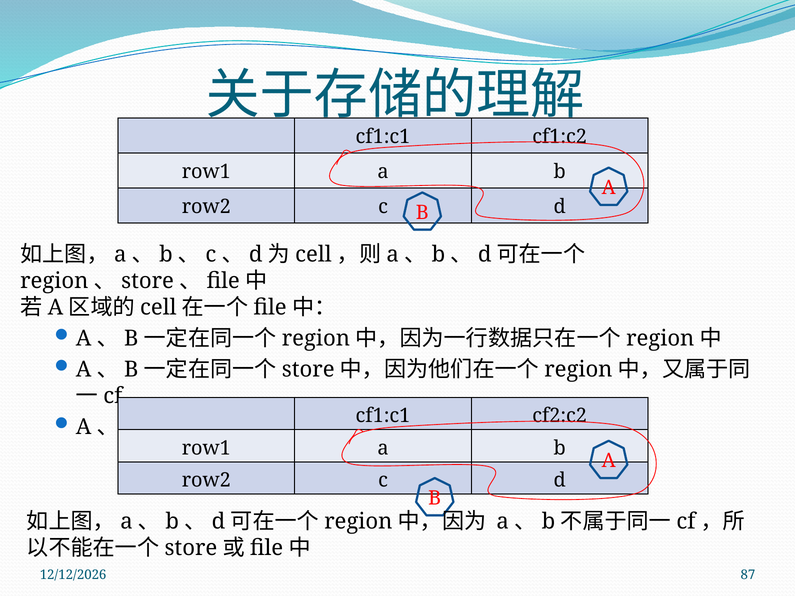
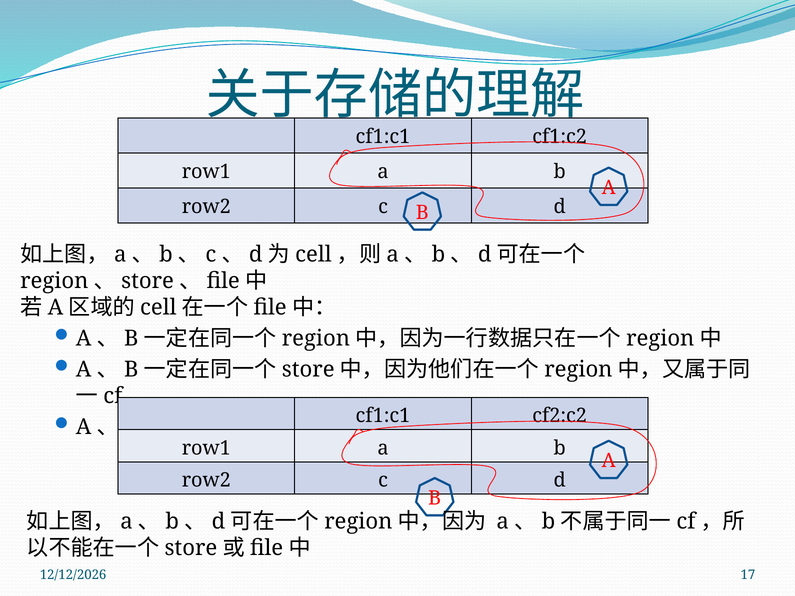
87: 87 -> 17
